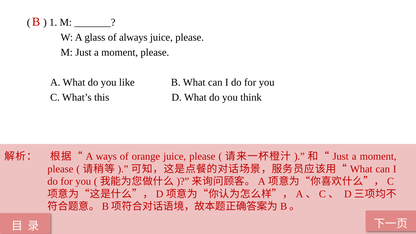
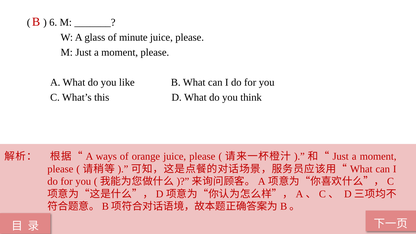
1: 1 -> 6
always: always -> minute
